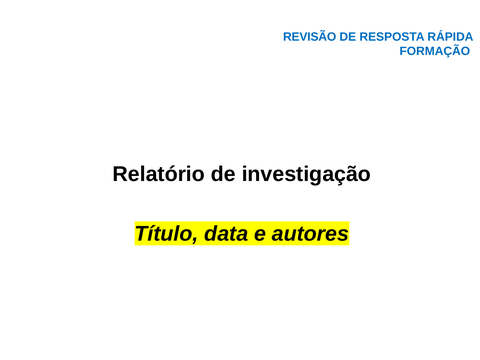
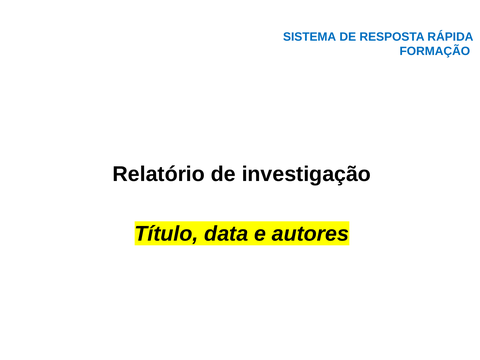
REVISÃO: REVISÃO -> SISTEMA
